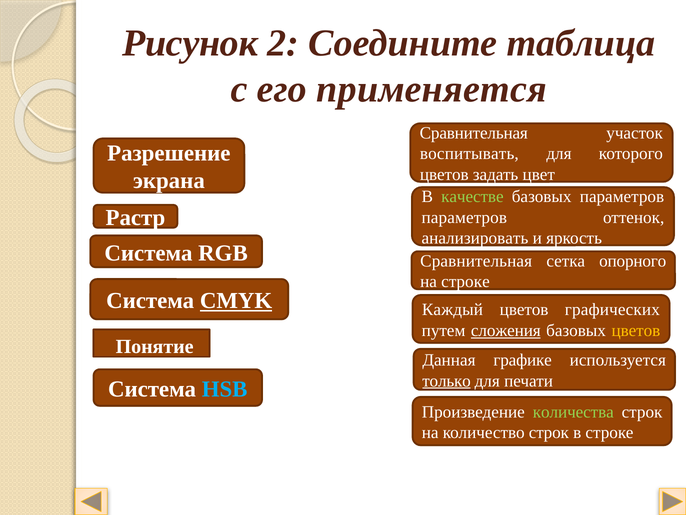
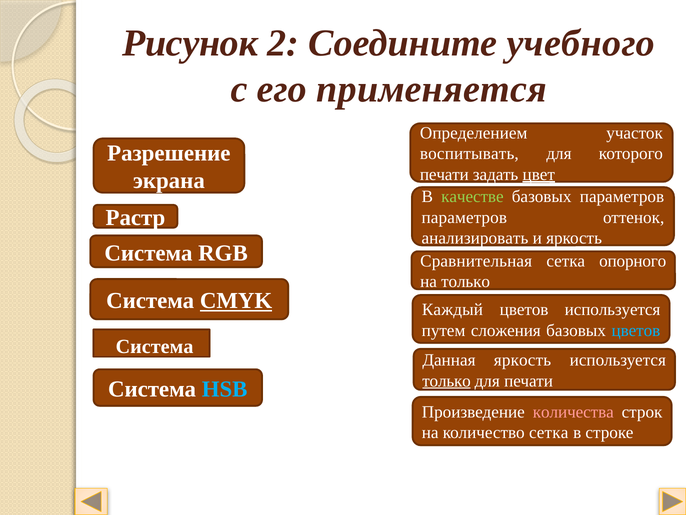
таблица: таблица -> учебного
Сравнительная at (474, 133): Сравнительная -> Определением
цветов at (444, 174): цветов -> печати
цвет underline: none -> present
на строке: строке -> только
цветов графических: графических -> используется
сложения underline: present -> none
цветов at (636, 330) colour: yellow -> light blue
Понятие at (155, 346): Понятие -> Система
Данная графике: графике -> яркость
количества colour: light green -> pink
количество строк: строк -> сетка
